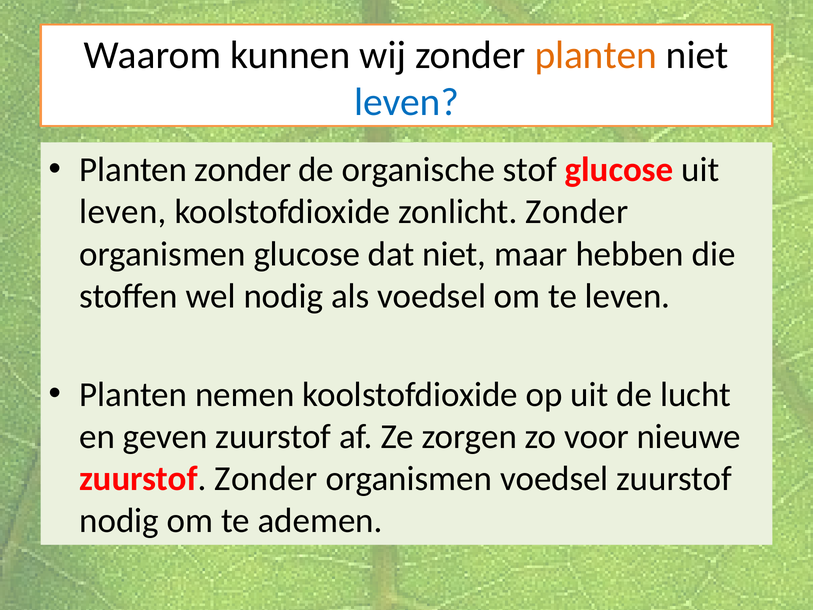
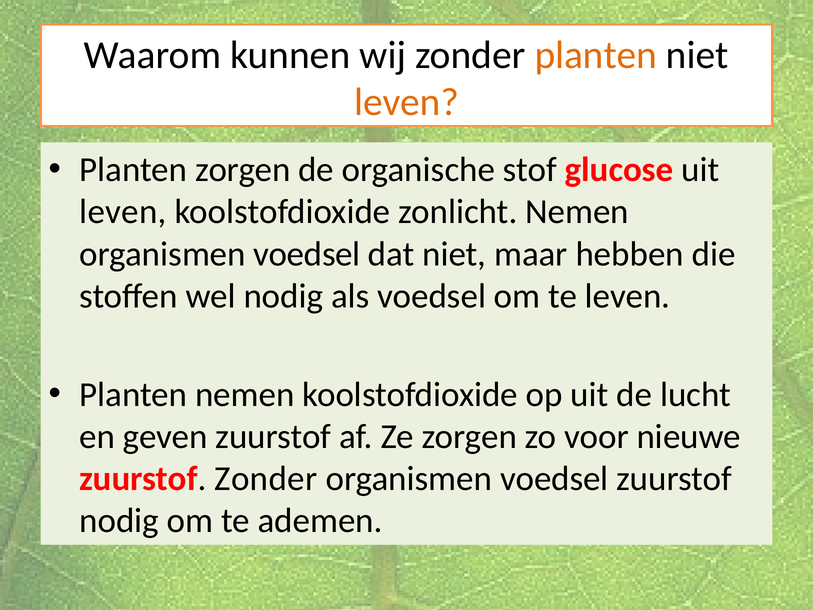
leven at (407, 102) colour: blue -> orange
Planten zonder: zonder -> zorgen
zonlicht Zonder: Zonder -> Nemen
glucose at (307, 254): glucose -> voedsel
